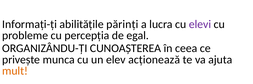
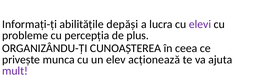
părinți: părinți -> depăși
egal: egal -> plus
mult colour: orange -> purple
